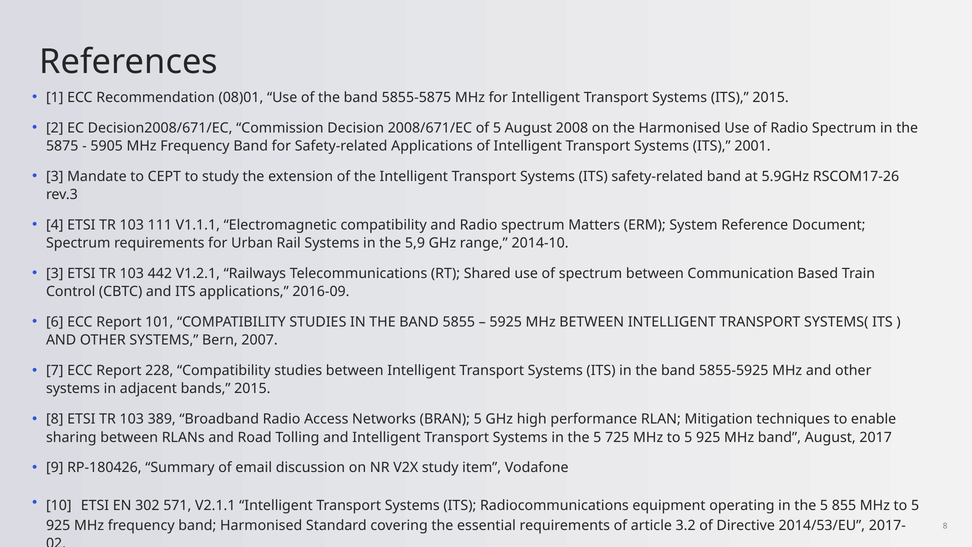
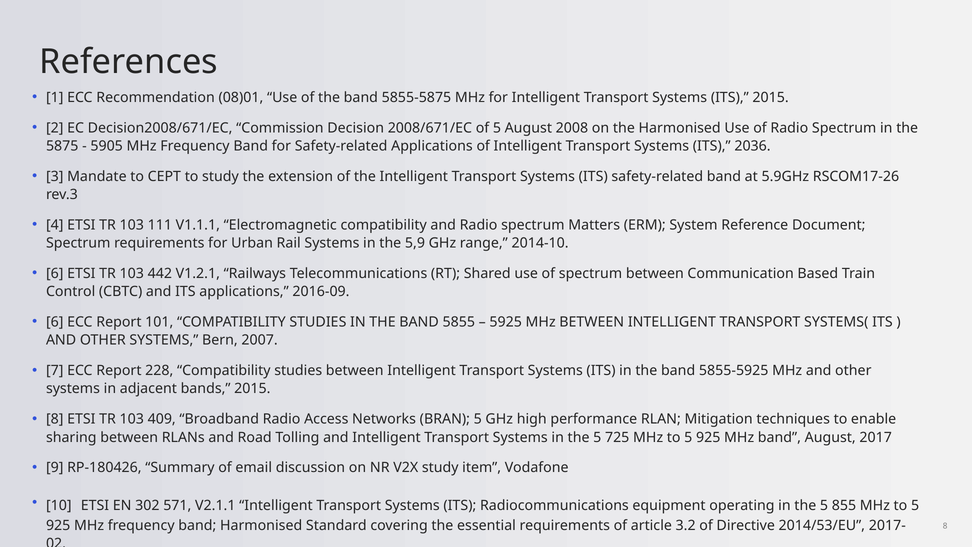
2001: 2001 -> 2036
3 at (55, 273): 3 -> 6
389: 389 -> 409
